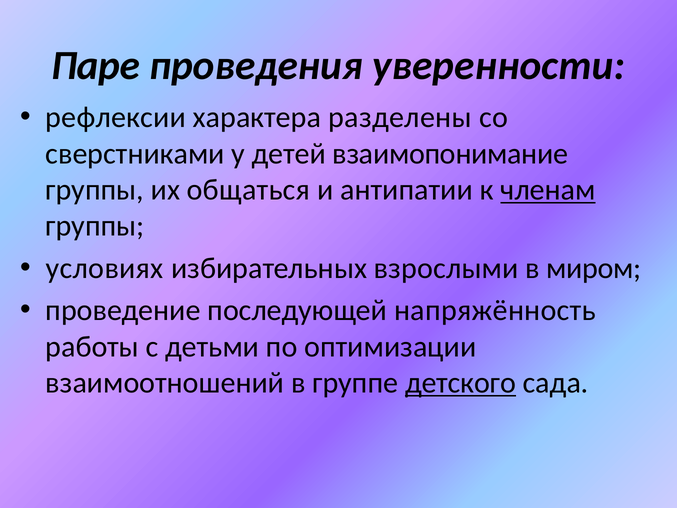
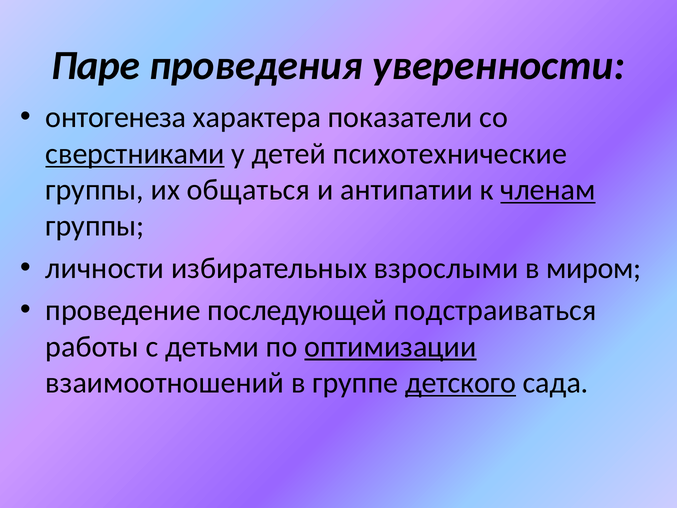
рефлексии: рефлексии -> онтогенеза
разделены: разделены -> показатели
сверстниками underline: none -> present
взаимопонимание: взаимопонимание -> психотехнические
условиях: условиях -> личности
напряжённость: напряжённость -> подстраиваться
оптимизации underline: none -> present
